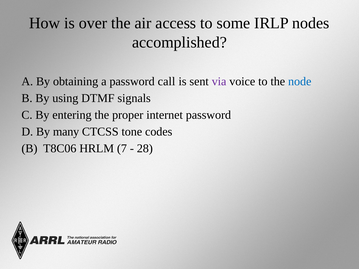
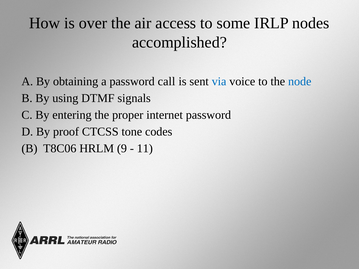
via colour: purple -> blue
many: many -> proof
7: 7 -> 9
28: 28 -> 11
